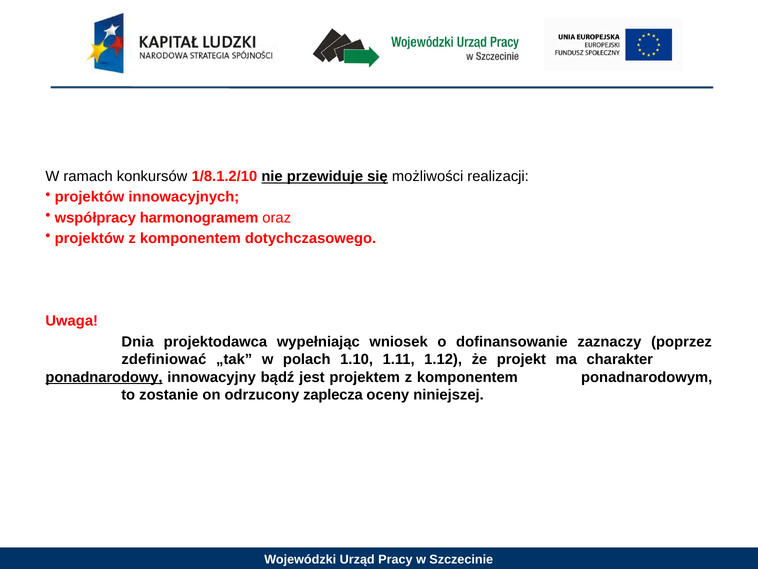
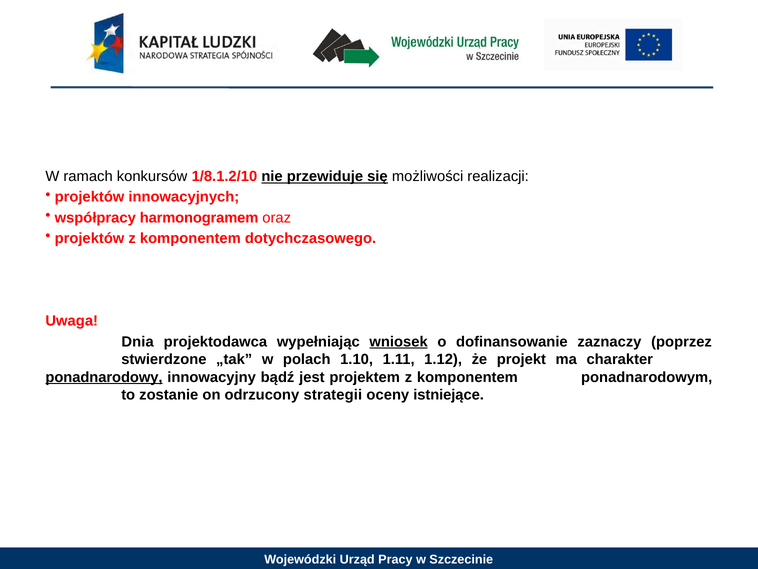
wniosek underline: none -> present
zdefiniować: zdefiniować -> stwierdzone
zaplecza: zaplecza -> strategii
niniejszej: niniejszej -> istniejące
